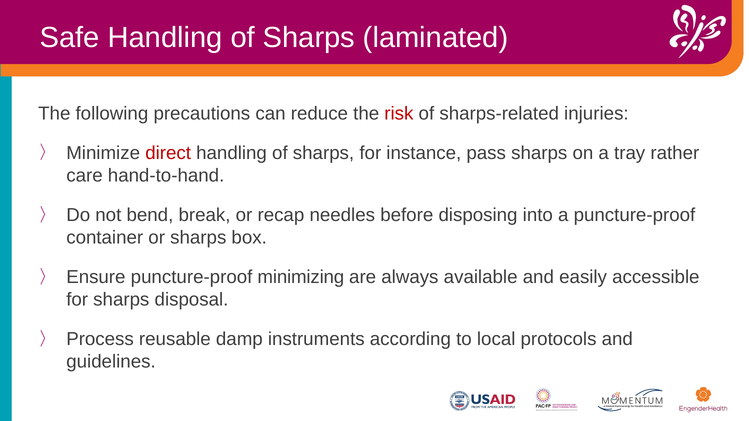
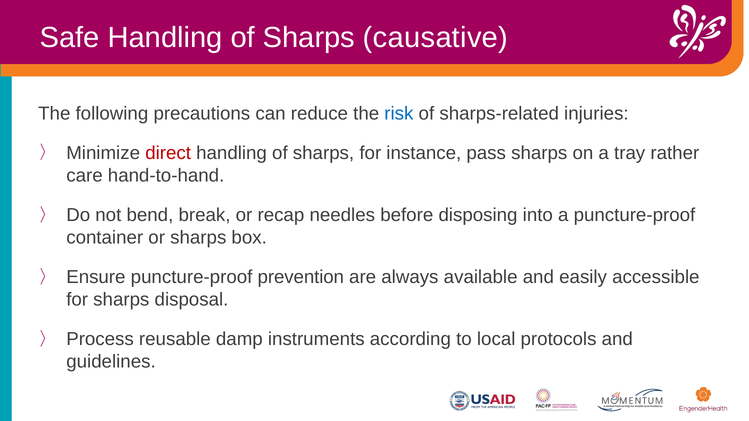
laminated: laminated -> causative
risk colour: red -> blue
minimizing: minimizing -> prevention
